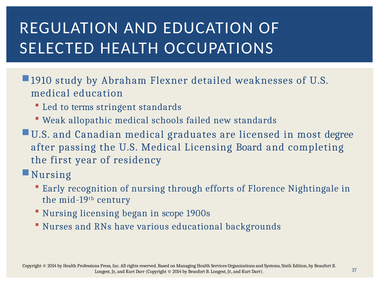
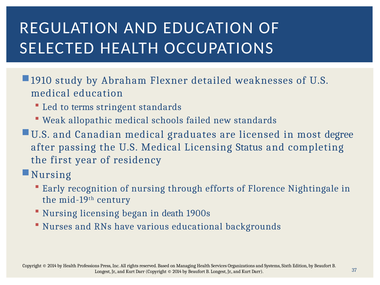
Board: Board -> Status
scope: scope -> death
